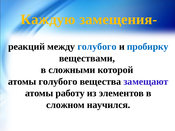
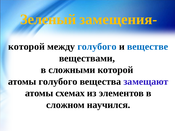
Каждую: Каждую -> Зеленый
реакций at (27, 47): реакций -> которой
пробирку: пробирку -> веществе
работу: работу -> схемах
